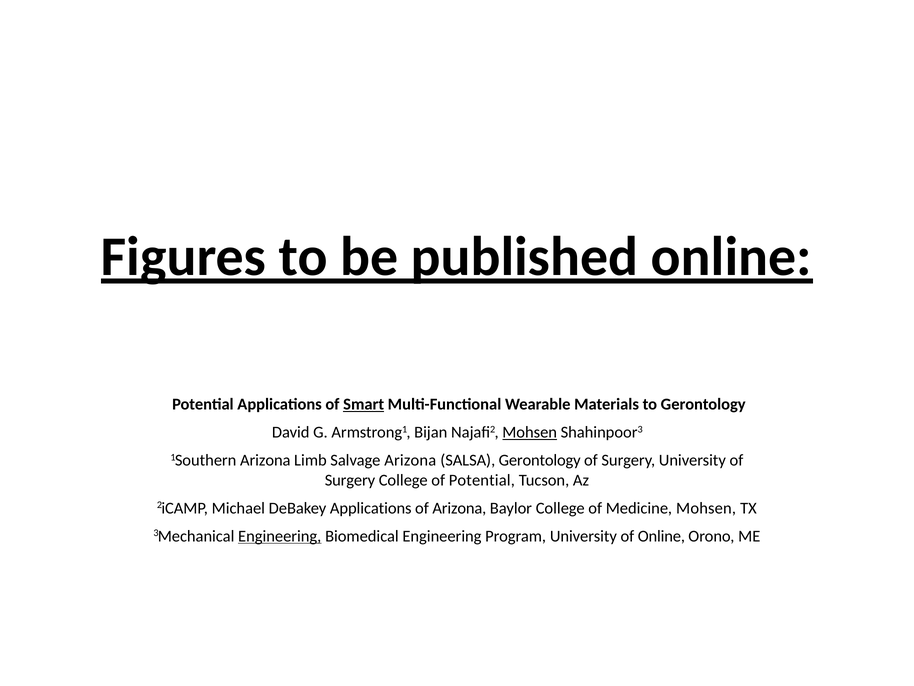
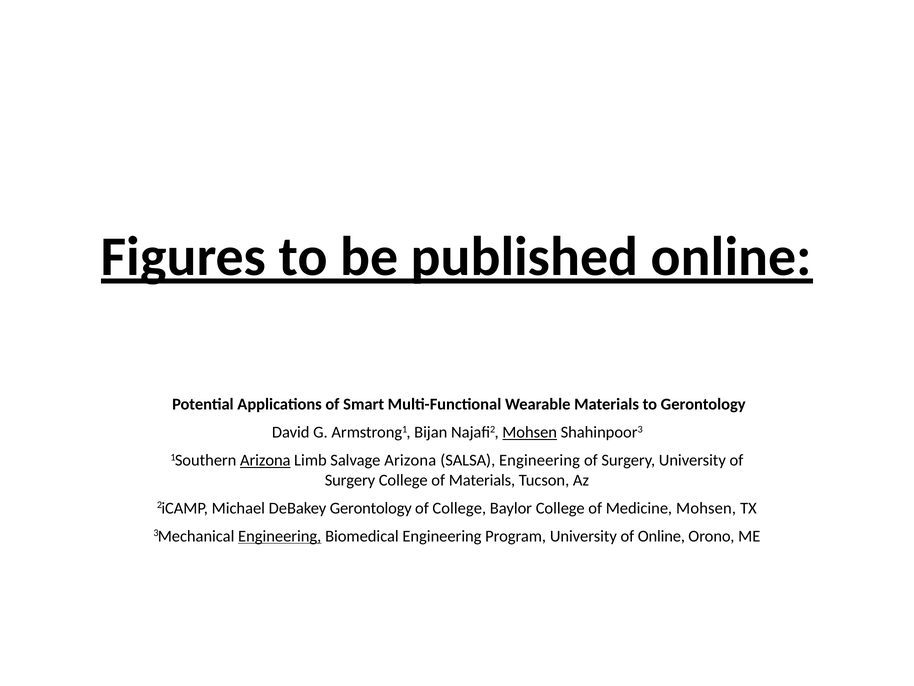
Smart underline: present -> none
Arizona at (265, 460) underline: none -> present
SALSA Gerontology: Gerontology -> Engineering
of Potential: Potential -> Materials
DeBakey Applications: Applications -> Gerontology
of Arizona: Arizona -> College
